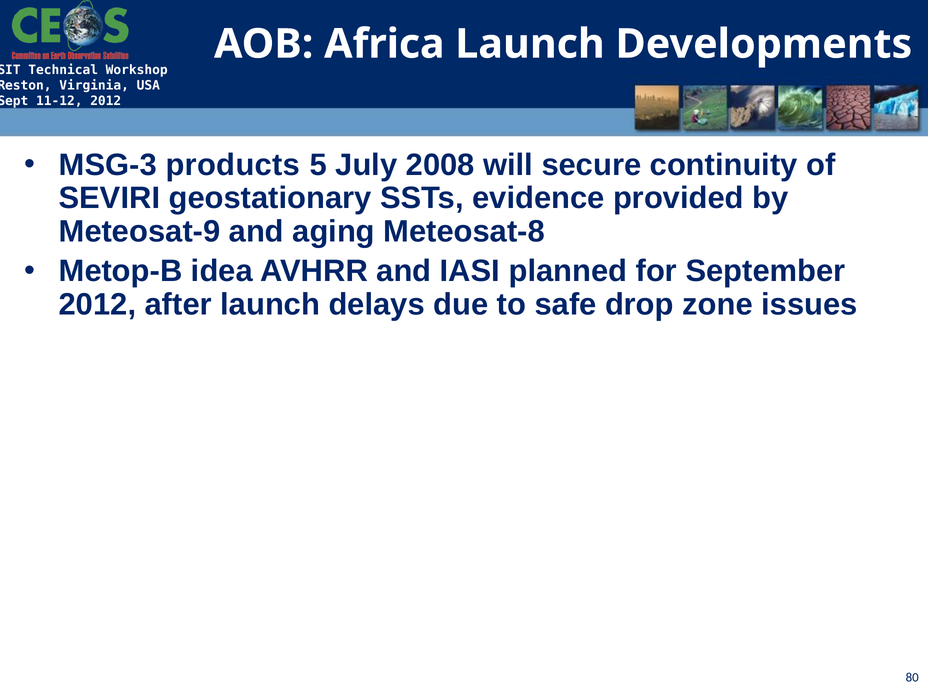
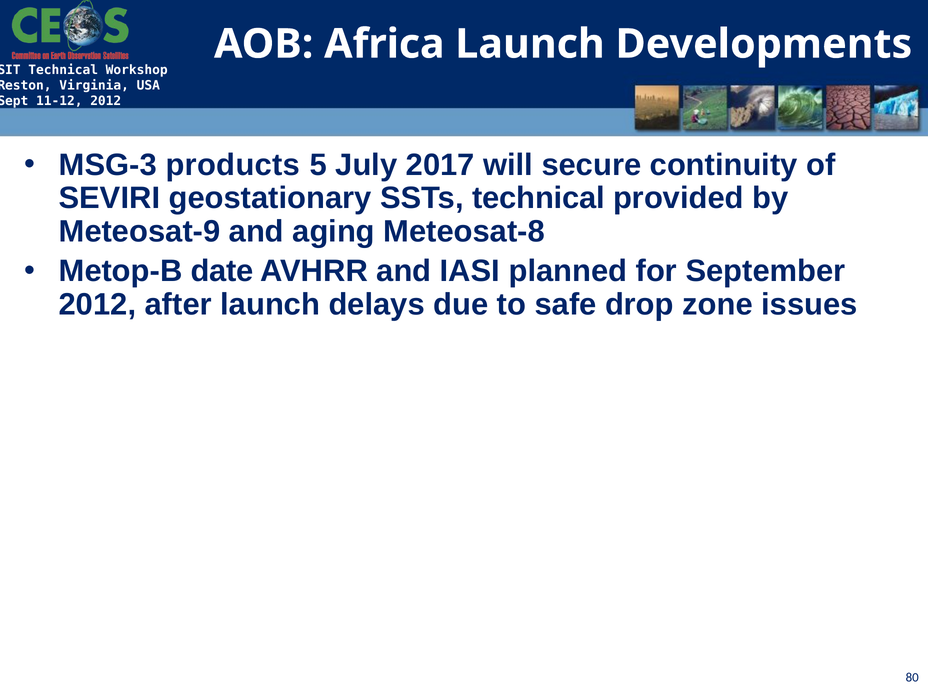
2008: 2008 -> 2017
SSTs evidence: evidence -> technical
idea: idea -> date
